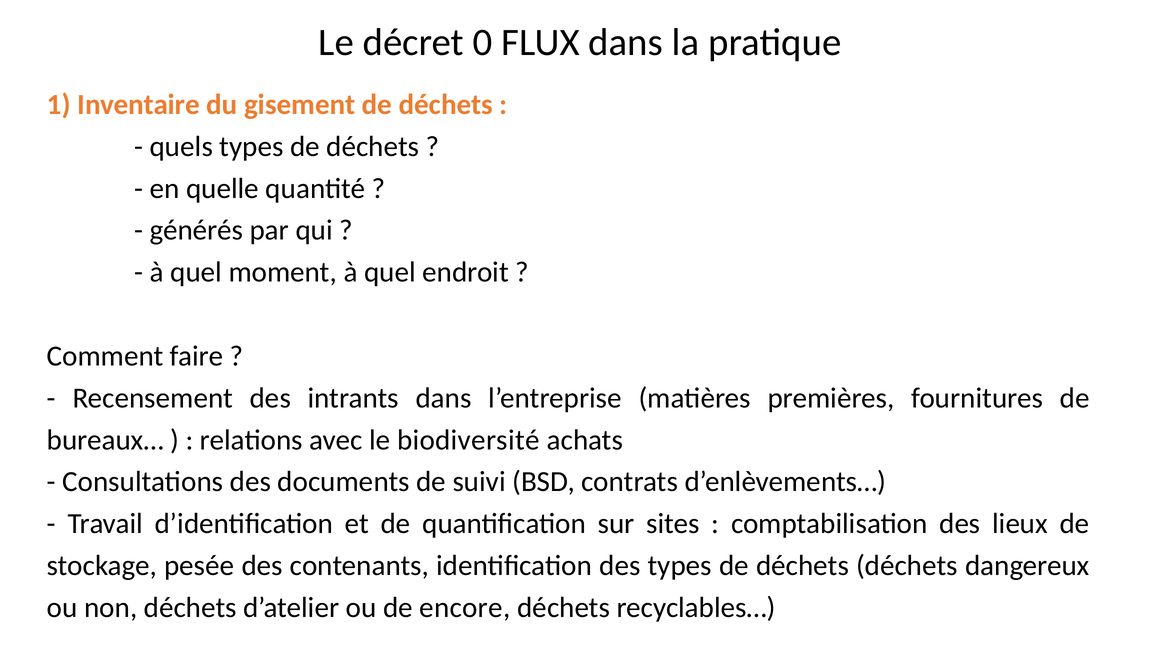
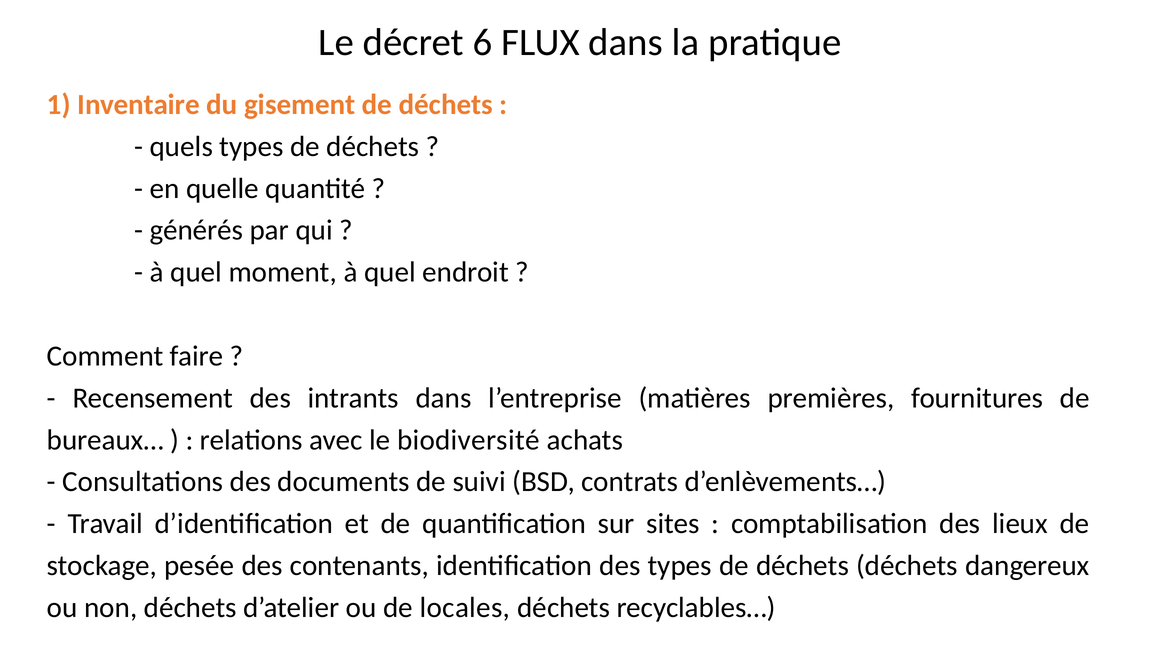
0: 0 -> 6
encore: encore -> locales
